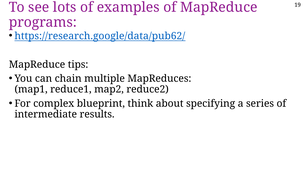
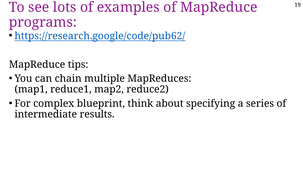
https://research.google/data/pub62/: https://research.google/data/pub62/ -> https://research.google/code/pub62/
